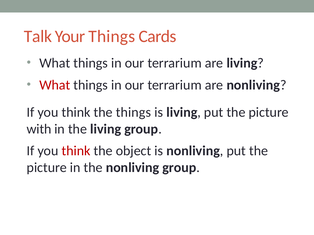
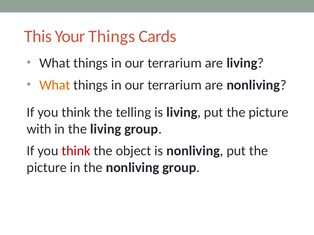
Talk: Talk -> This
What at (55, 85) colour: red -> orange
the things: things -> telling
